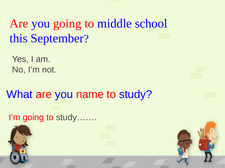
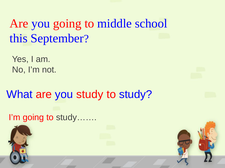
you name: name -> study
